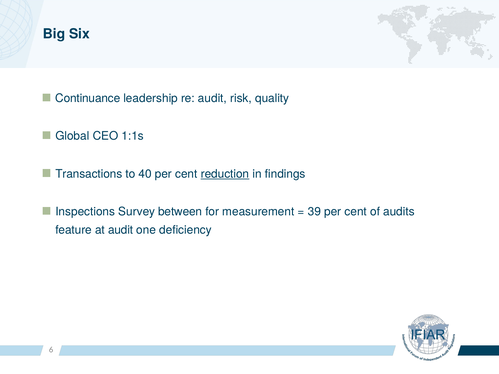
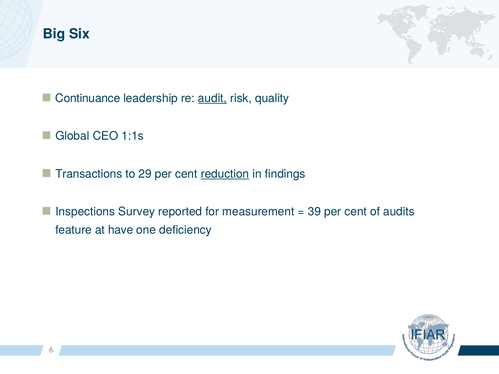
audit at (212, 98) underline: none -> present
40: 40 -> 29
between: between -> reported
at audit: audit -> have
